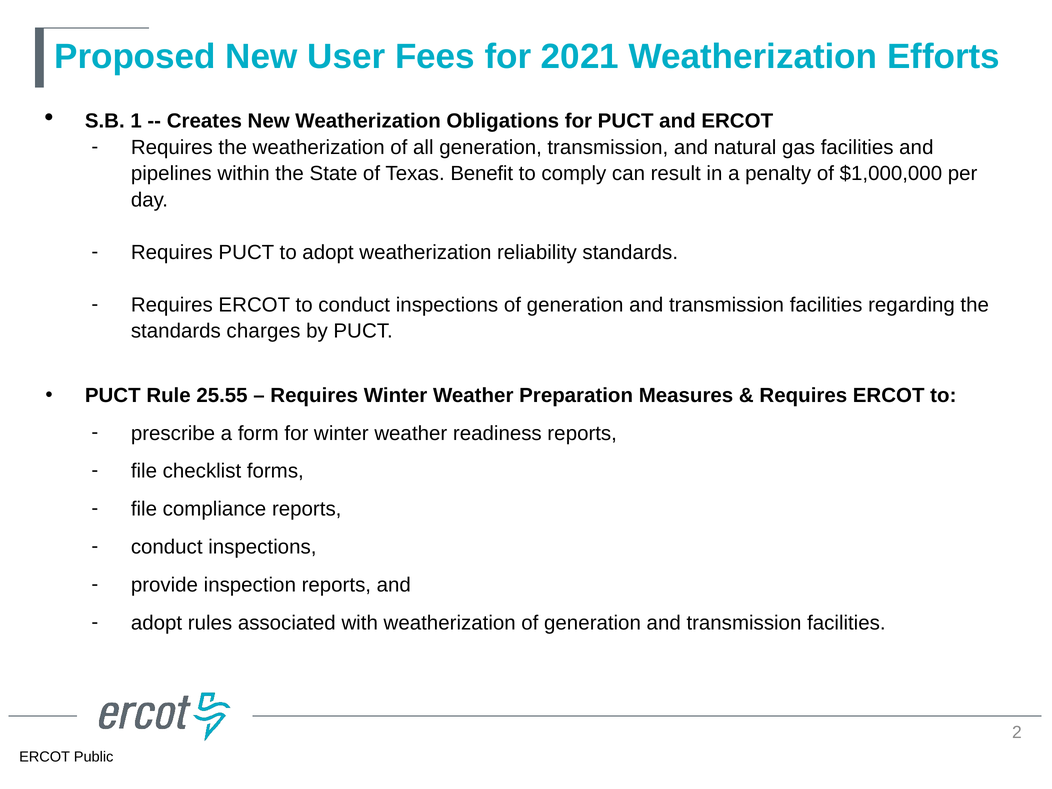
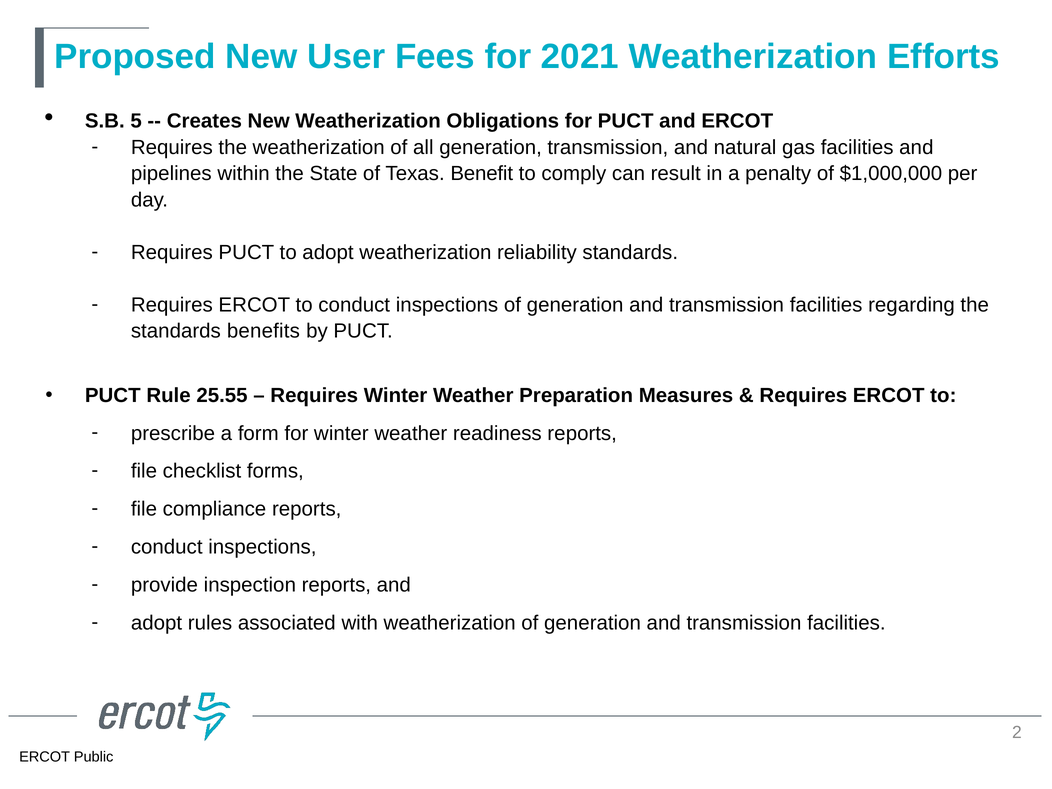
1: 1 -> 5
charges: charges -> benefits
